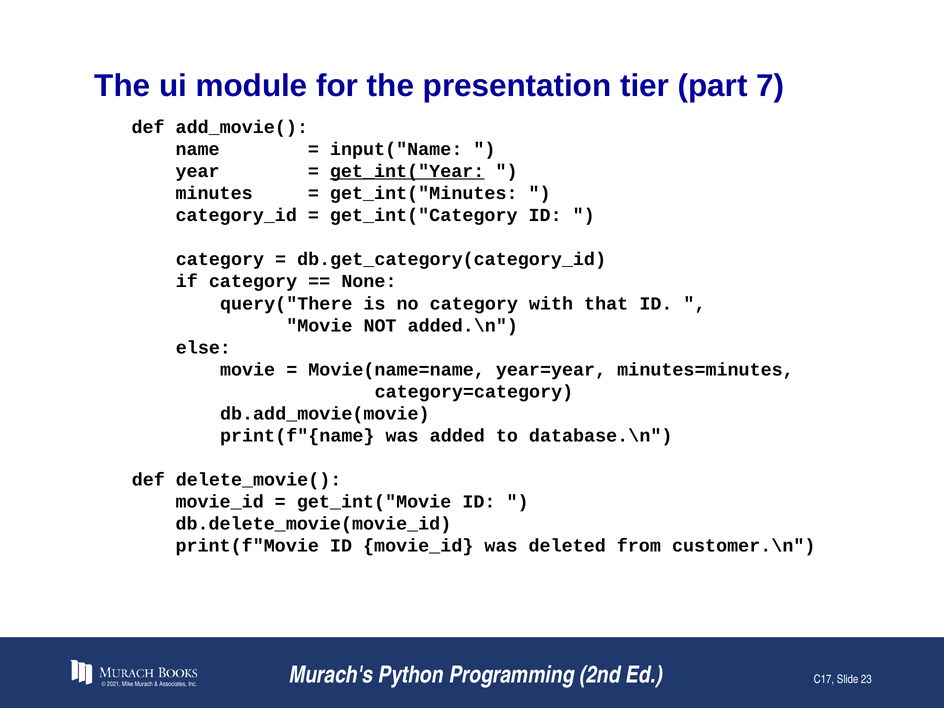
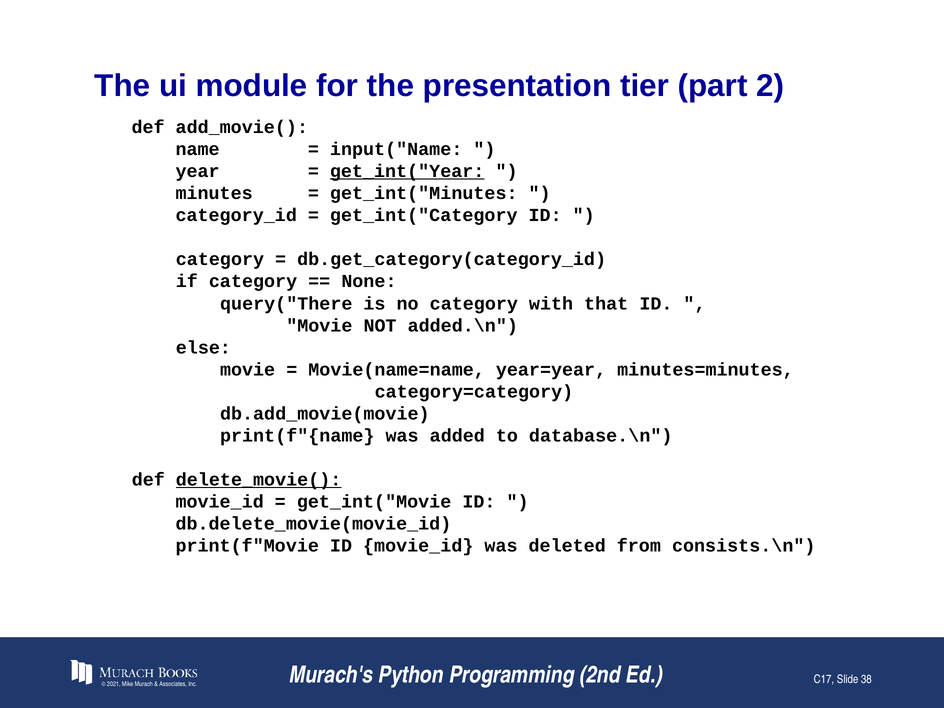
7: 7 -> 2
delete_movie( underline: none -> present
customer.\n: customer.\n -> consists.\n
23: 23 -> 38
